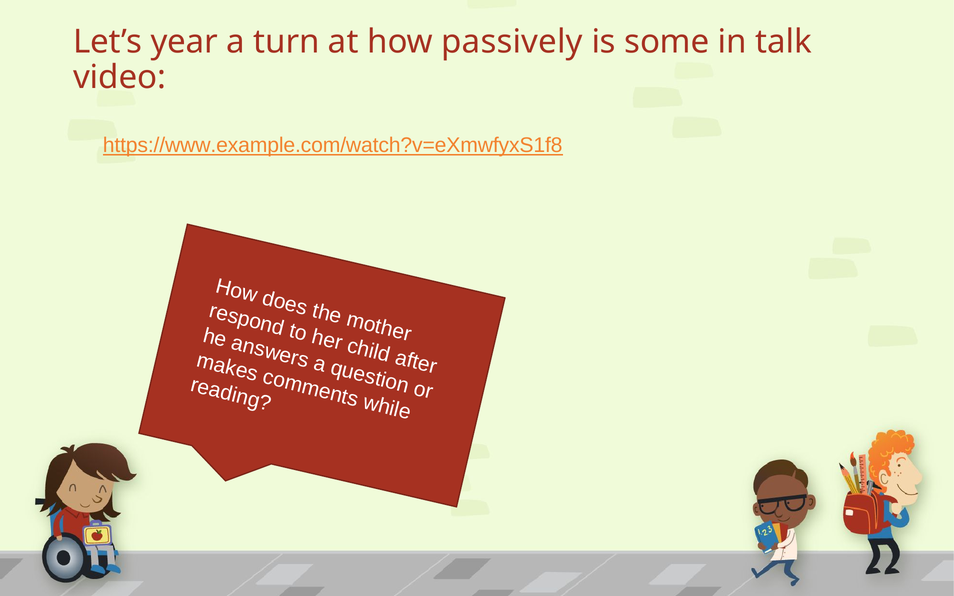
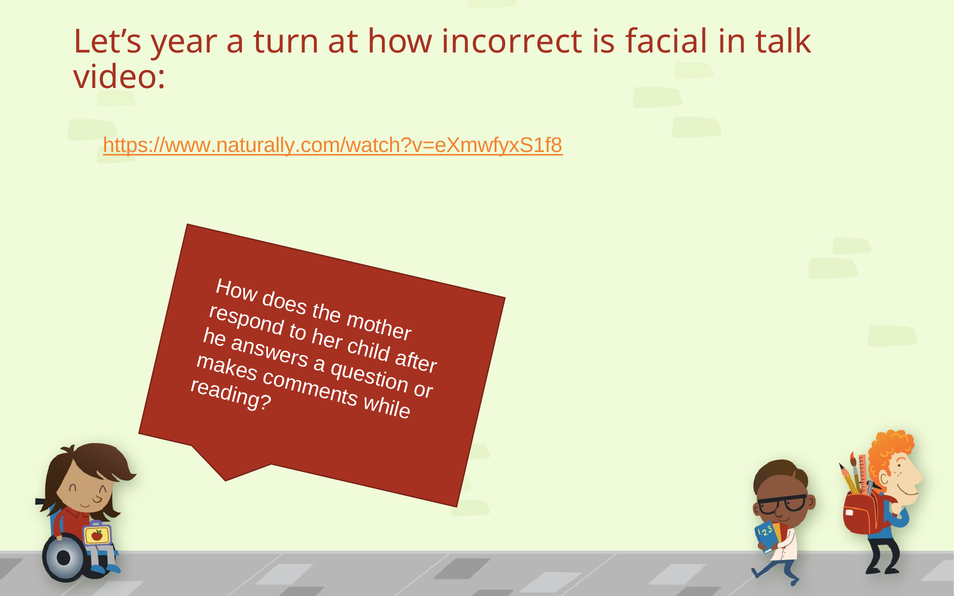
passively: passively -> incorrect
some: some -> facial
https://www.example.com/watch?v=eXmwfyxS1f8: https://www.example.com/watch?v=eXmwfyxS1f8 -> https://www.naturally.com/watch?v=eXmwfyxS1f8
